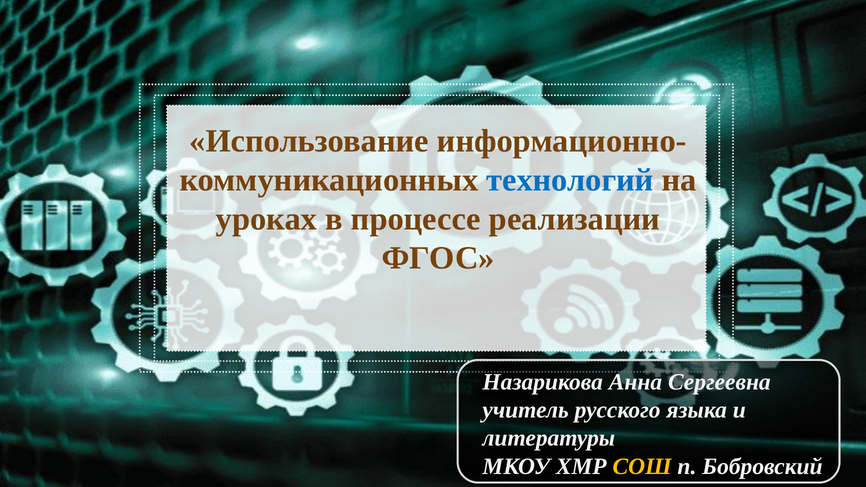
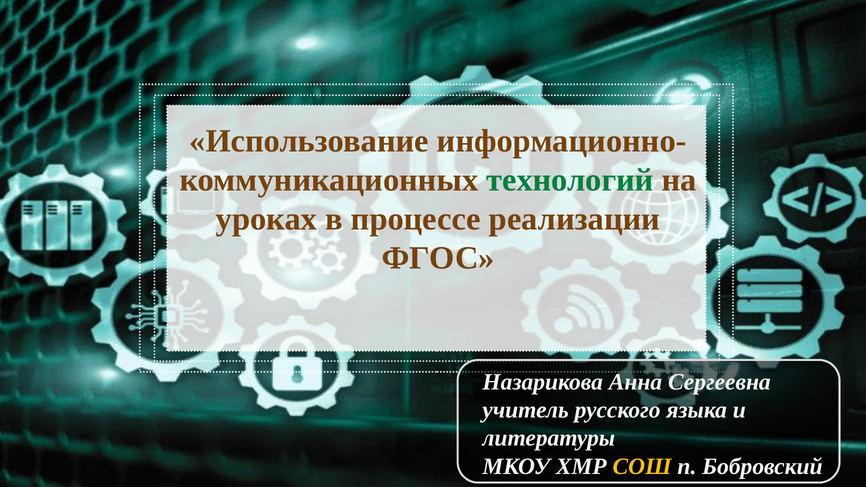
технологий colour: blue -> green
